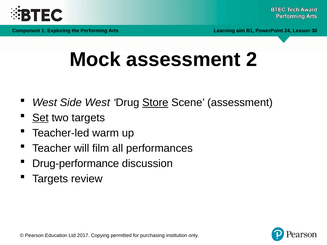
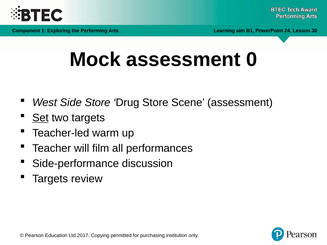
2: 2 -> 0
Side West: West -> Store
Store at (155, 103) underline: present -> none
Drug-performance: Drug-performance -> Side-performance
